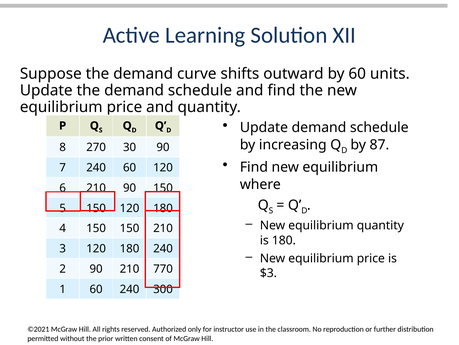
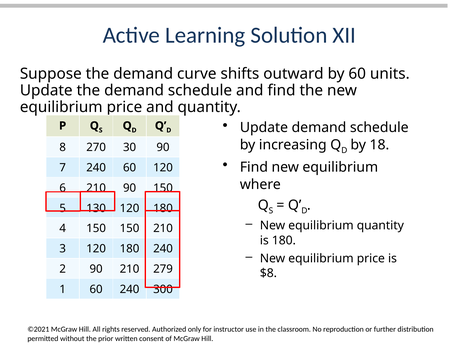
87: 87 -> 18
5 150: 150 -> 130
770: 770 -> 279
$3: $3 -> $8
